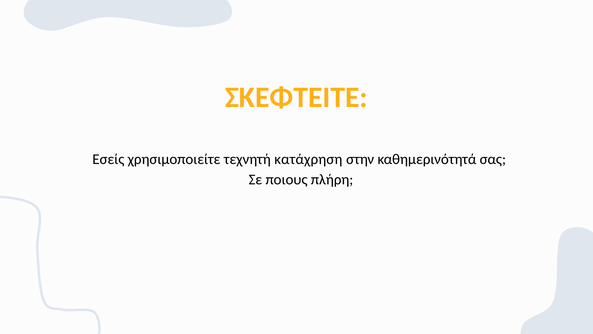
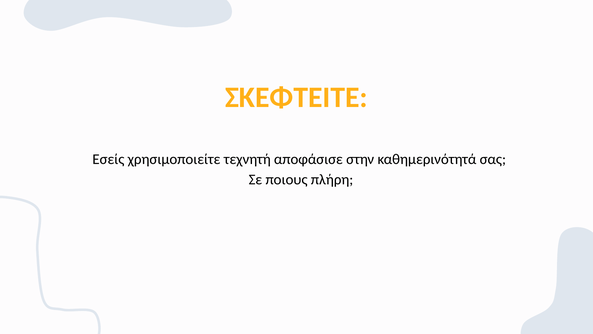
κατάχρηση: κατάχρηση -> αποφάσισε
